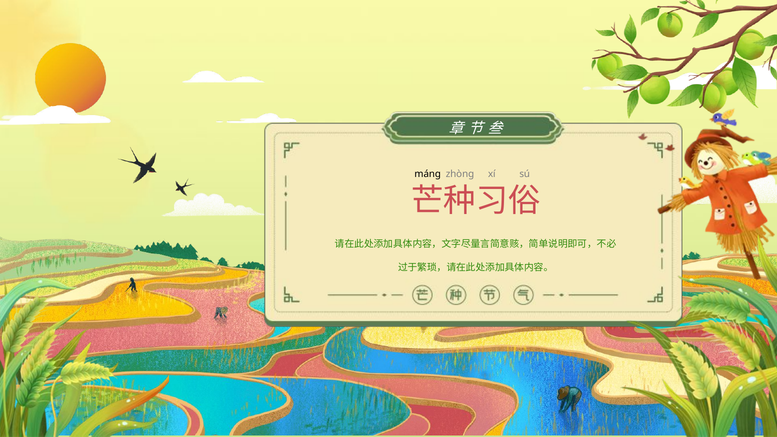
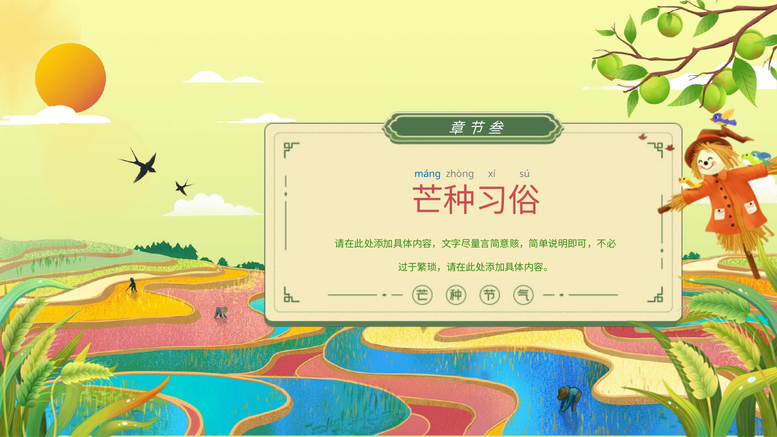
máng colour: black -> blue
